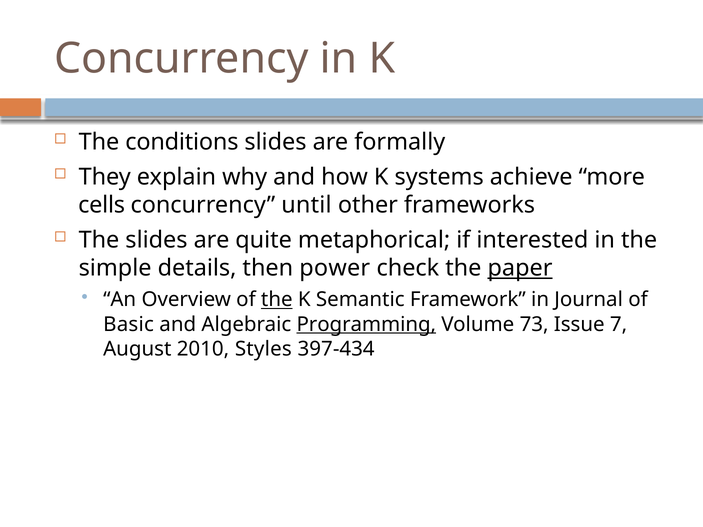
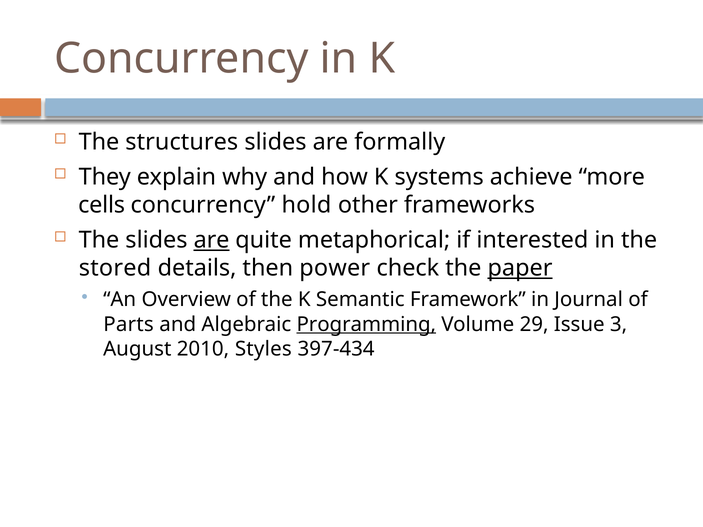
conditions: conditions -> structures
until: until -> hold
are at (212, 240) underline: none -> present
simple: simple -> stored
the at (277, 300) underline: present -> none
Basic: Basic -> Parts
73: 73 -> 29
7: 7 -> 3
